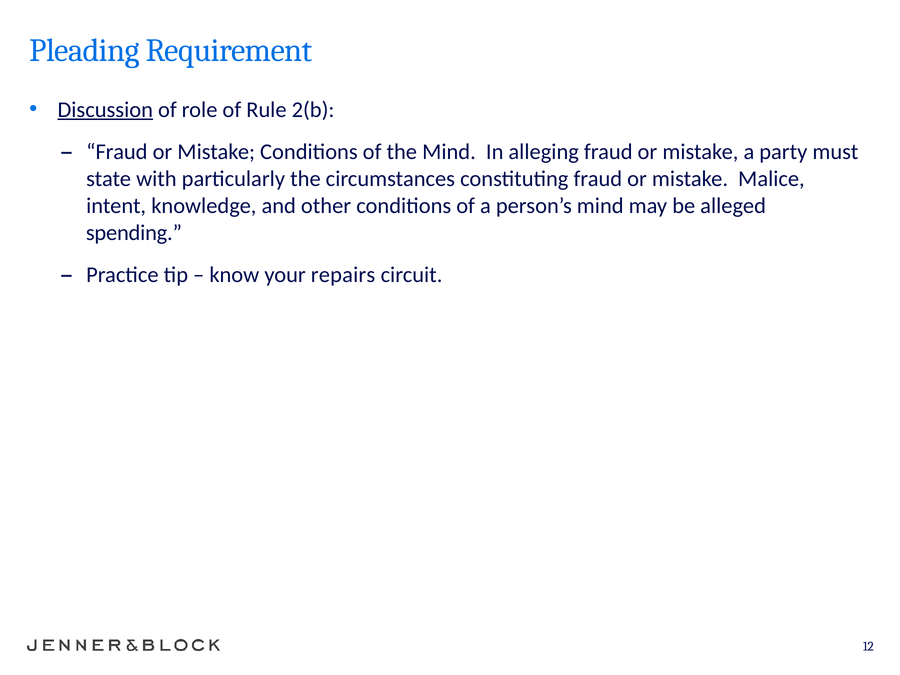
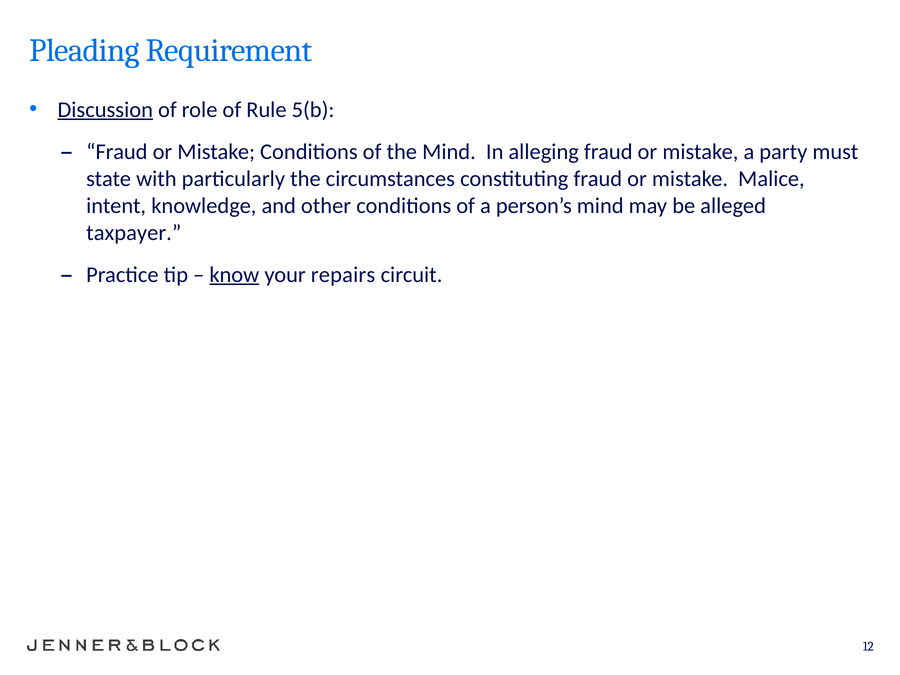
2(b: 2(b -> 5(b
spending: spending -> taxpayer
know underline: none -> present
